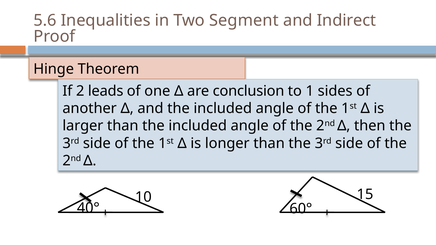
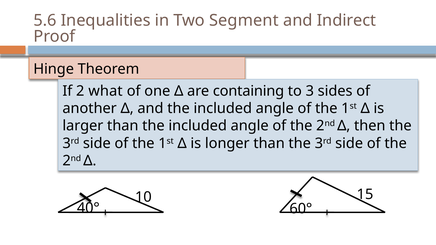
leads: leads -> what
conclusion: conclusion -> containing
1: 1 -> 3
